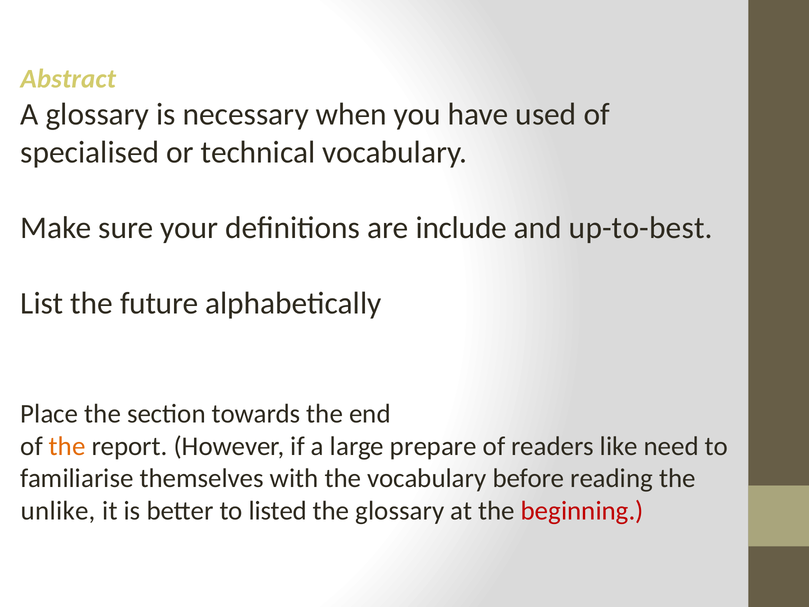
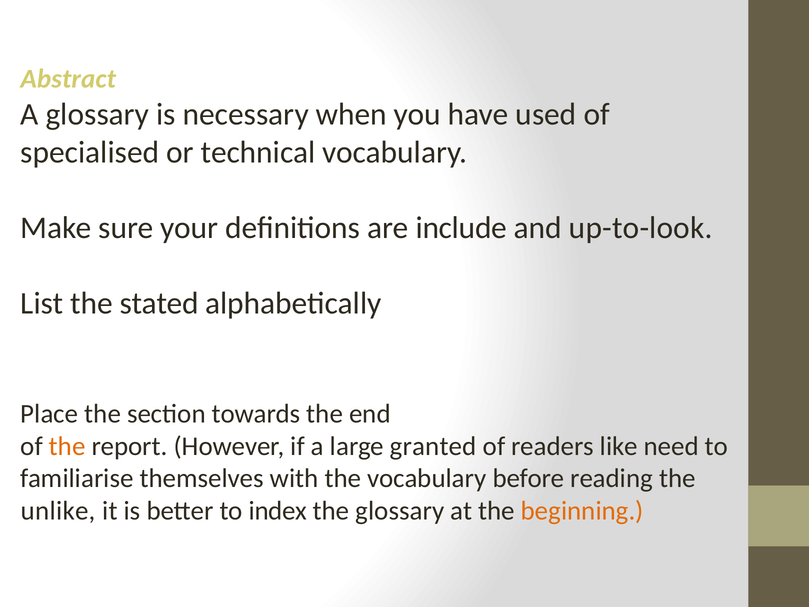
up-to-best: up-to-best -> up-to-look
future: future -> stated
prepare: prepare -> granted
listed: listed -> index
beginning colour: red -> orange
